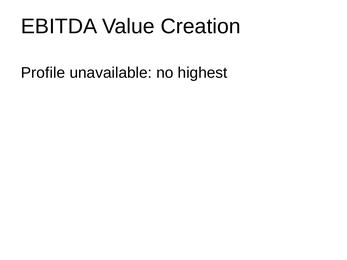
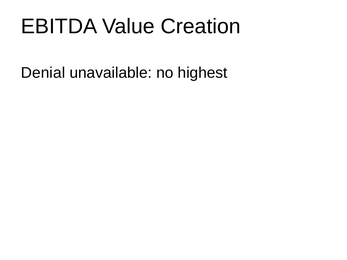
Profile: Profile -> Denial
